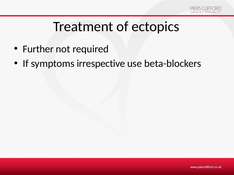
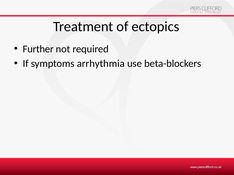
irrespective: irrespective -> arrhythmia
